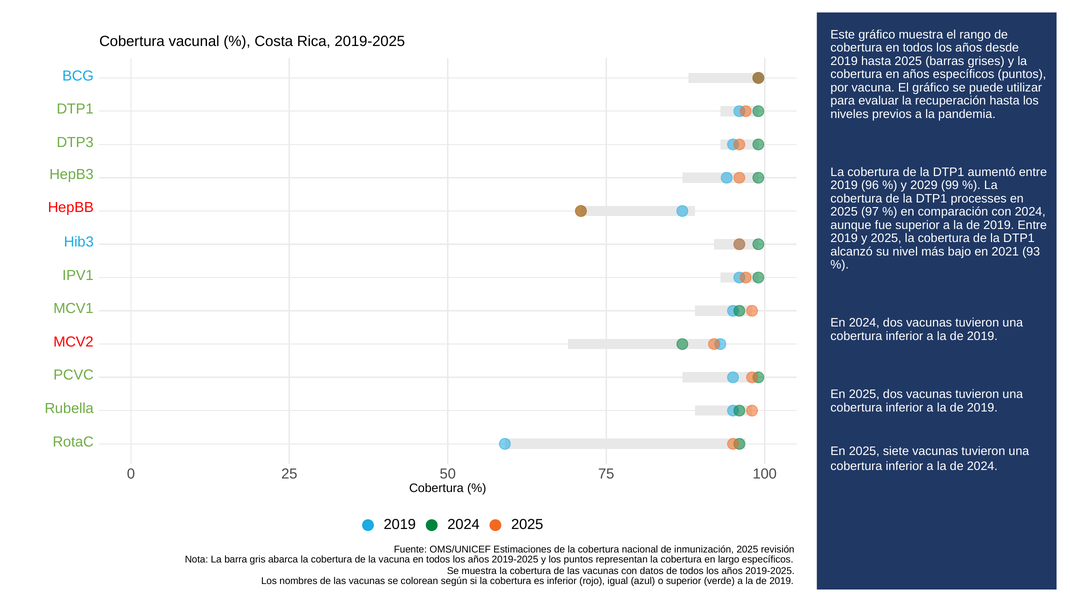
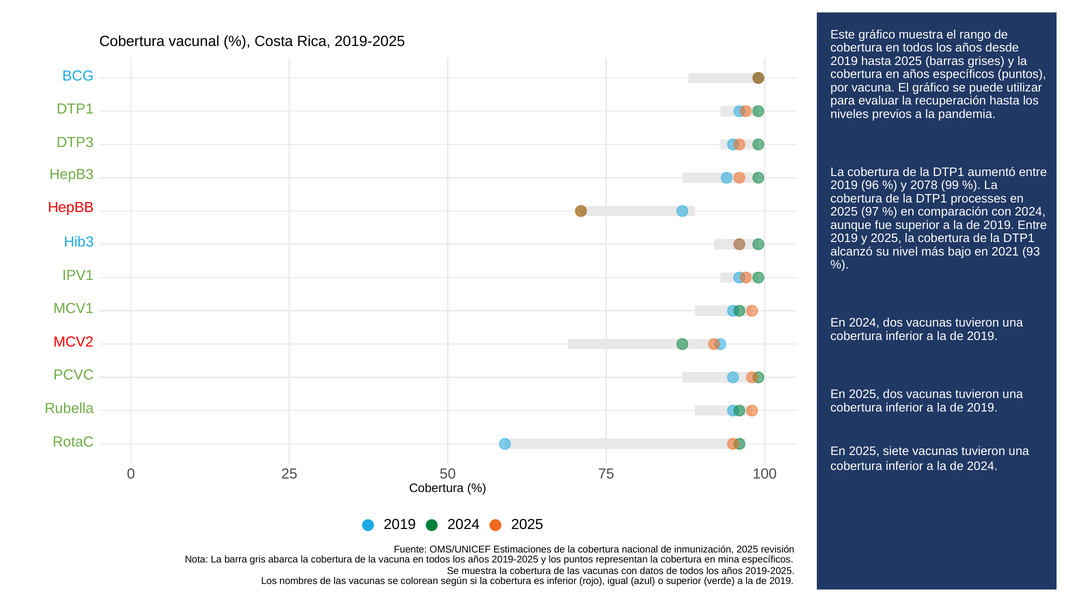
2029: 2029 -> 2078
largo: largo -> mina
